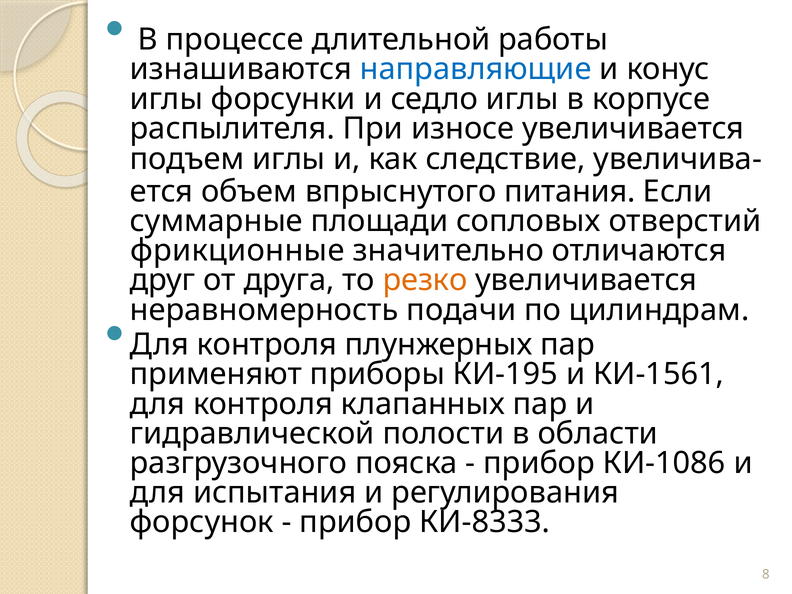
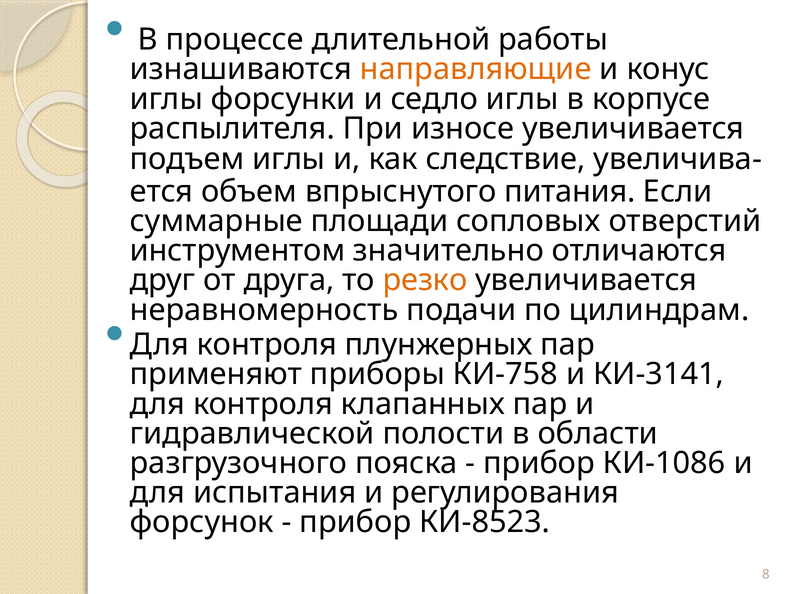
направляющие colour: blue -> orange
фрикционные: фрикционные -> инструментом
КИ-195: КИ-195 -> КИ-758
КИ-1561: КИ-1561 -> КИ-3141
КИ-8333: КИ-8333 -> КИ-8523
